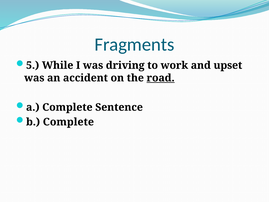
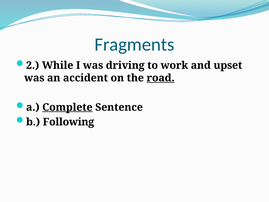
5: 5 -> 2
Complete at (67, 107) underline: none -> present
b Complete: Complete -> Following
